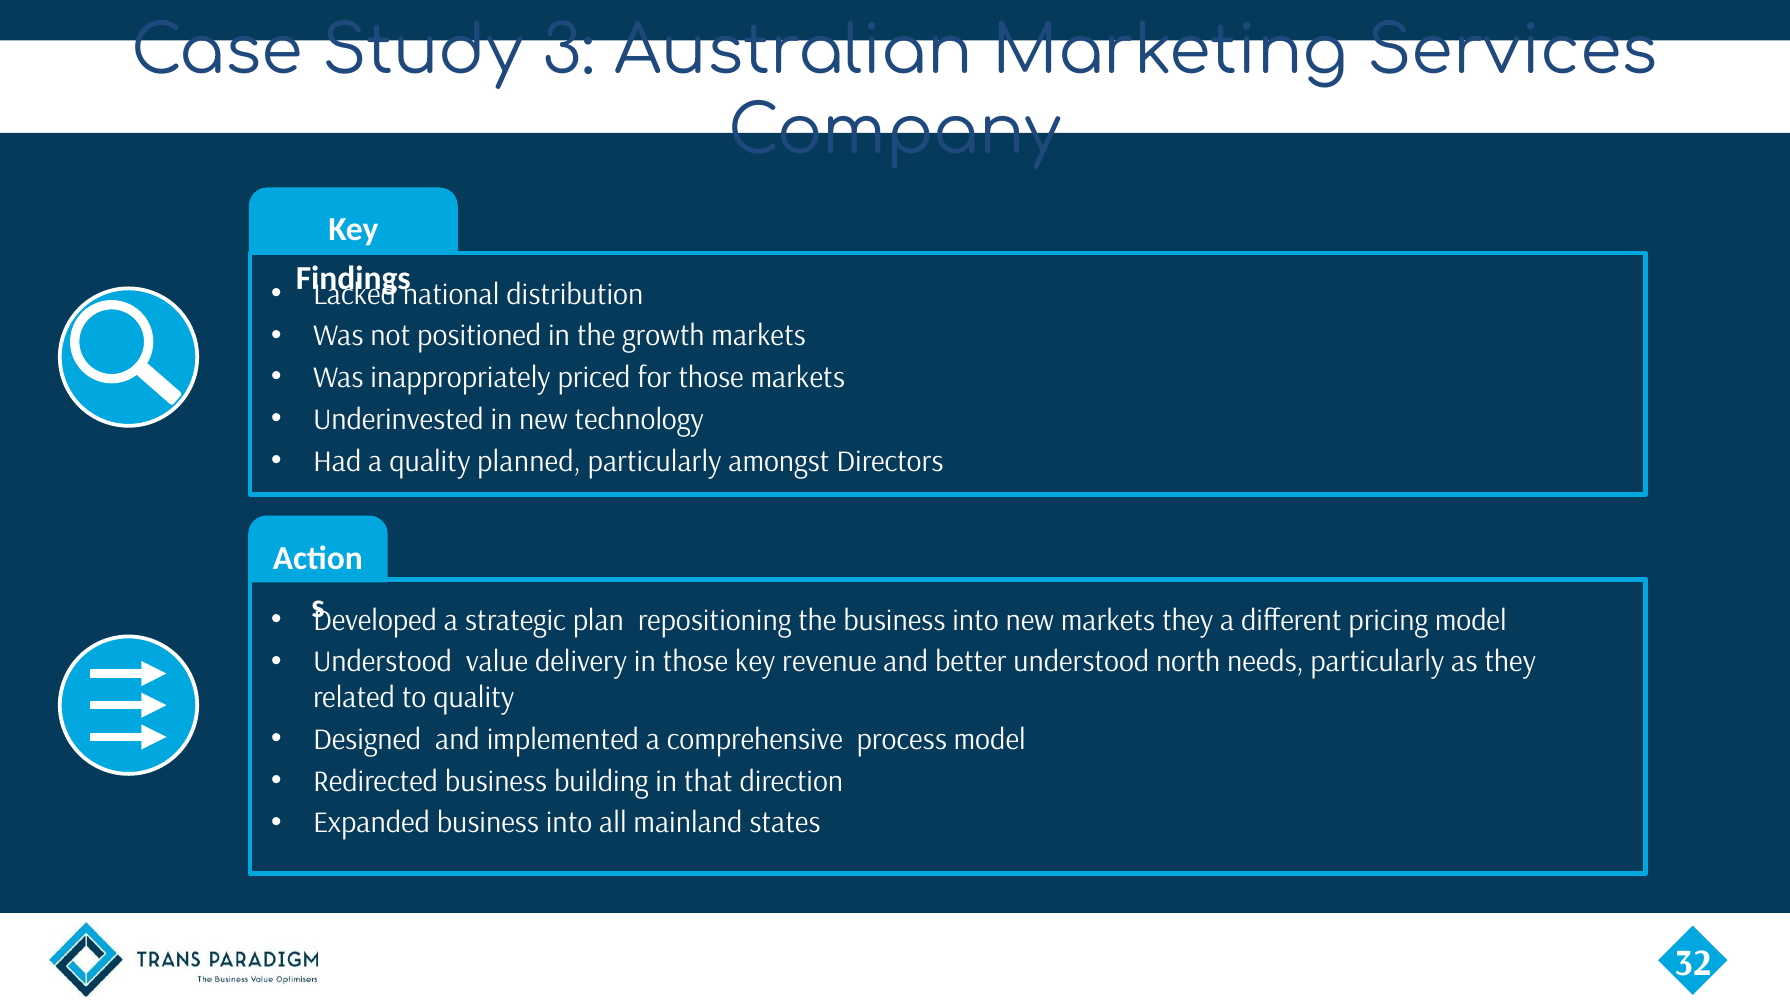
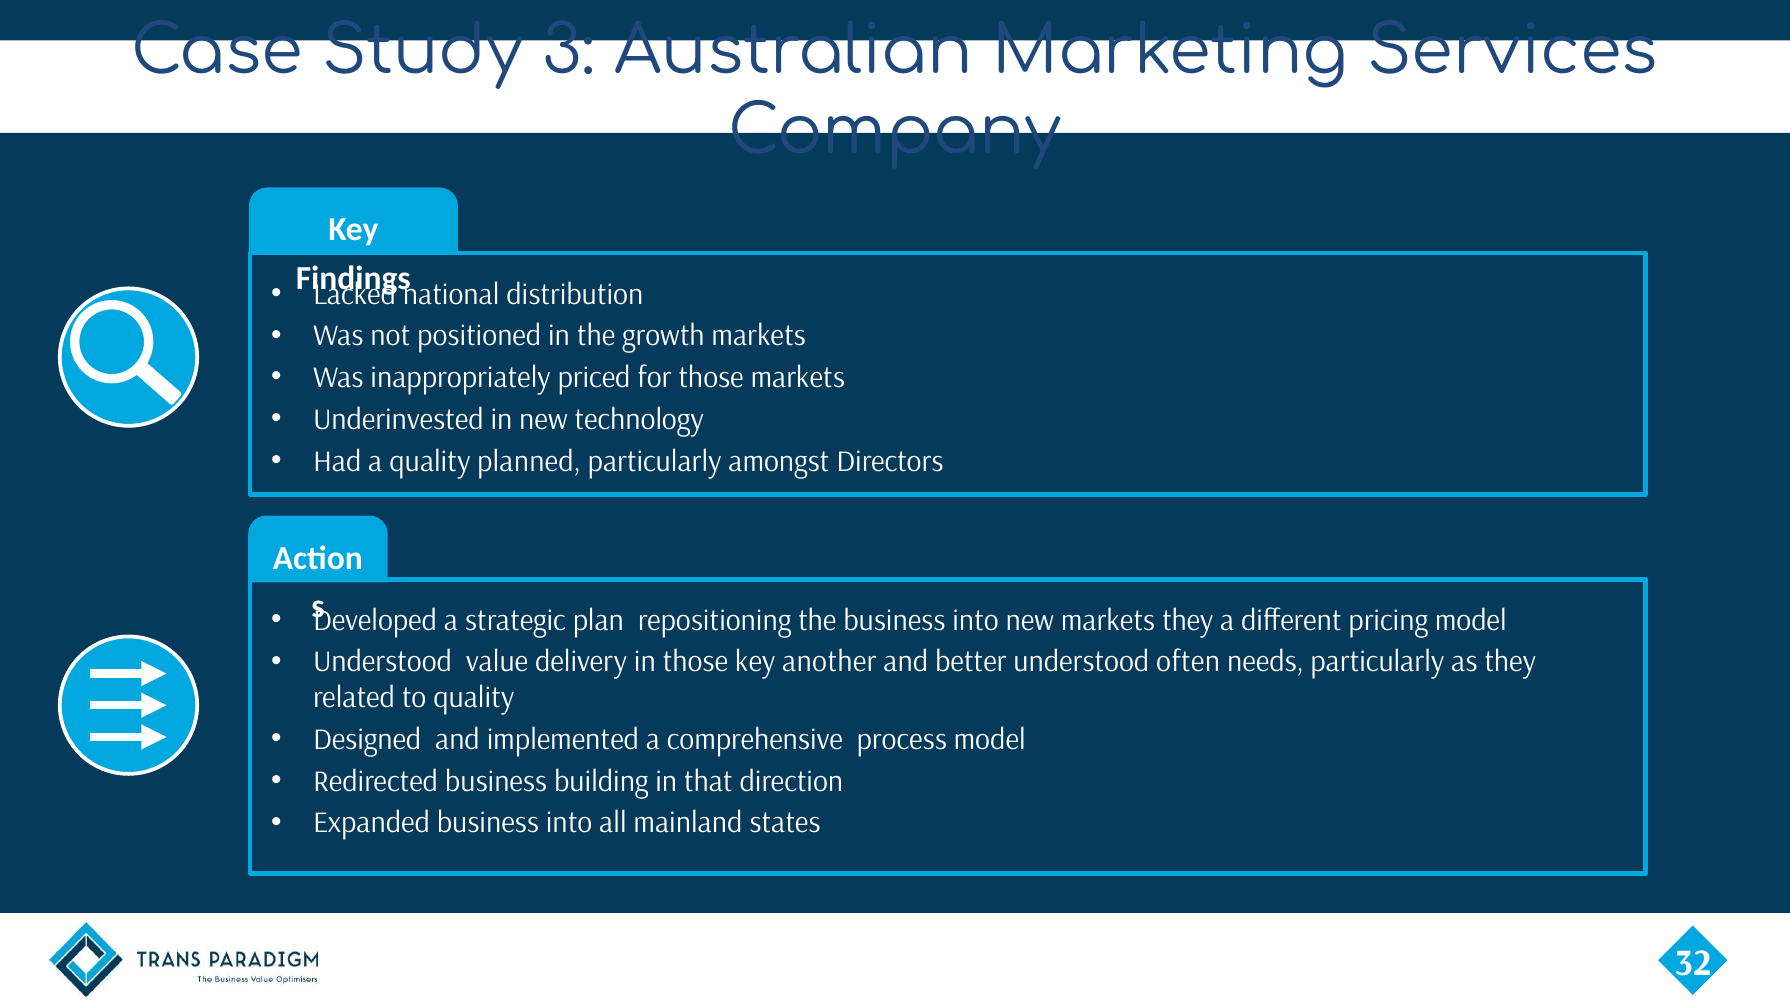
revenue: revenue -> another
north: north -> often
